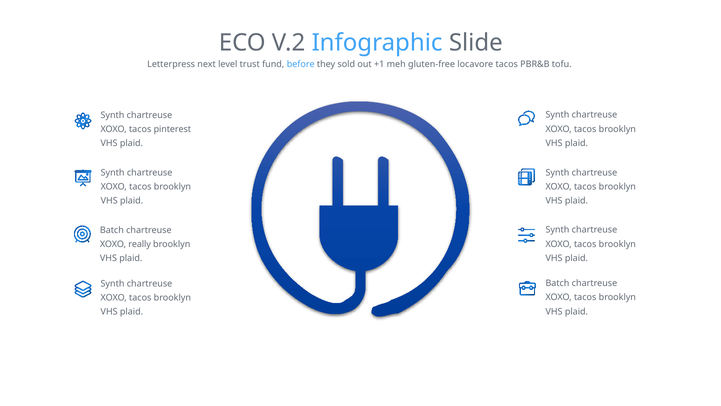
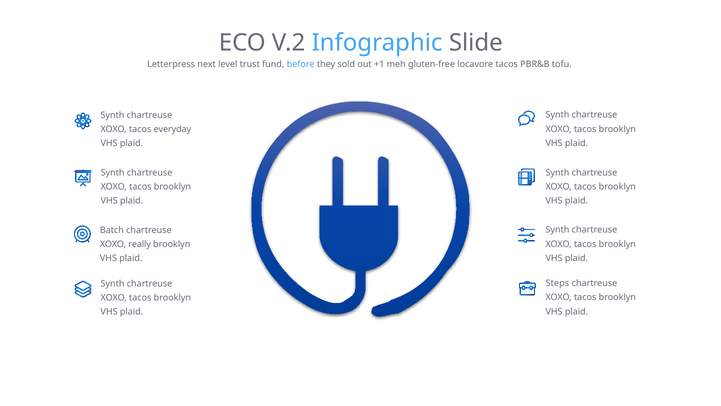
pinterest: pinterest -> everyday
Batch at (557, 283): Batch -> Steps
